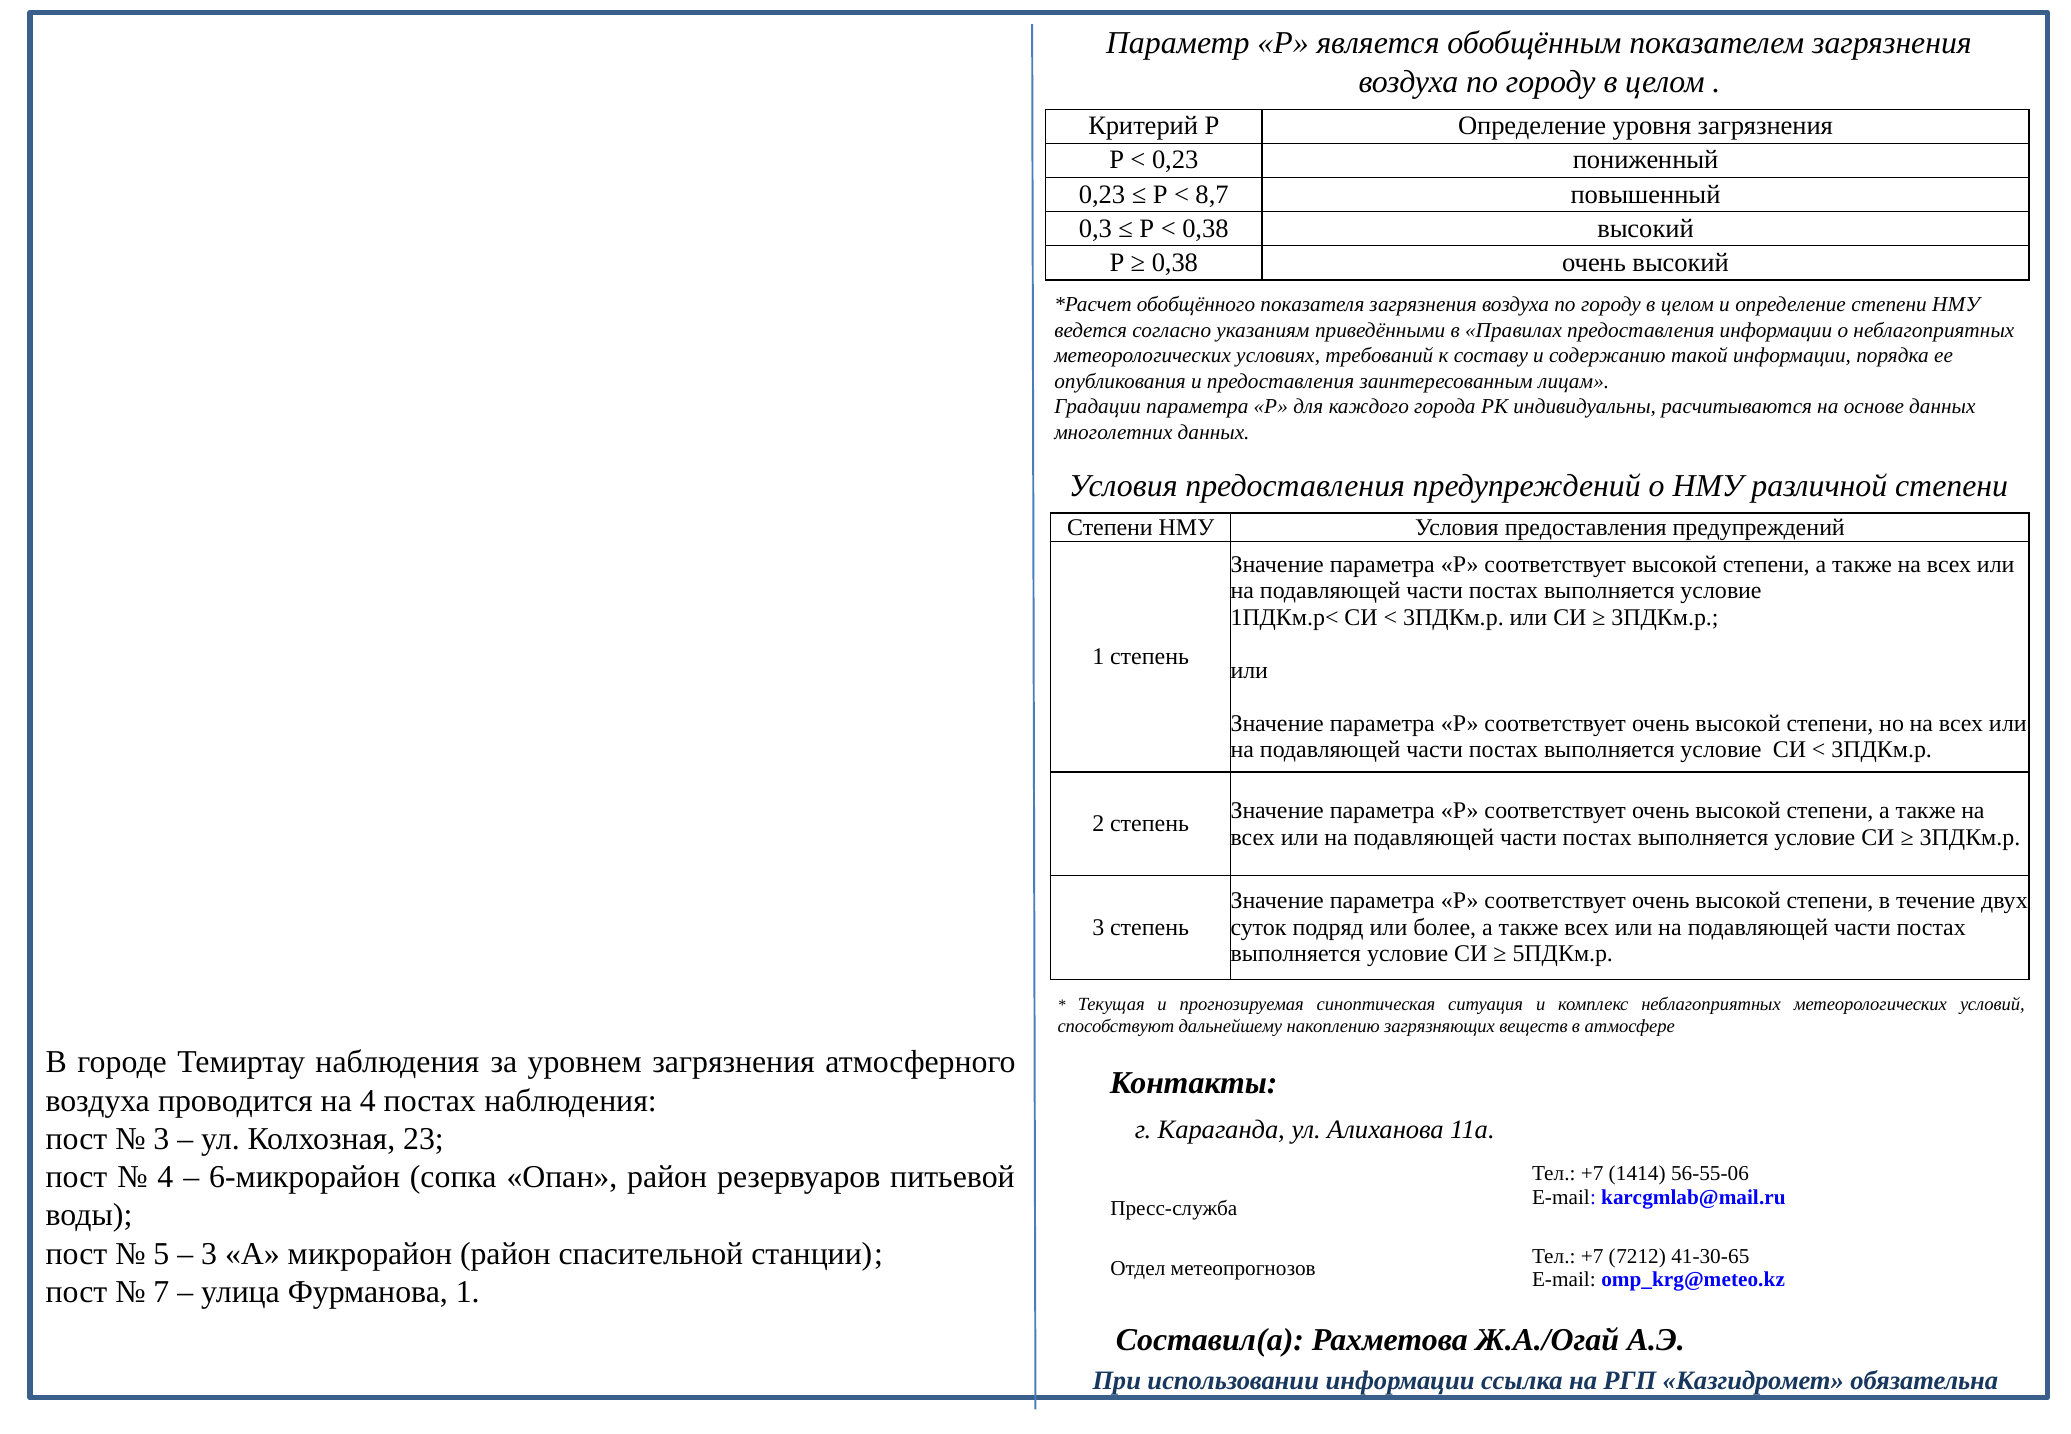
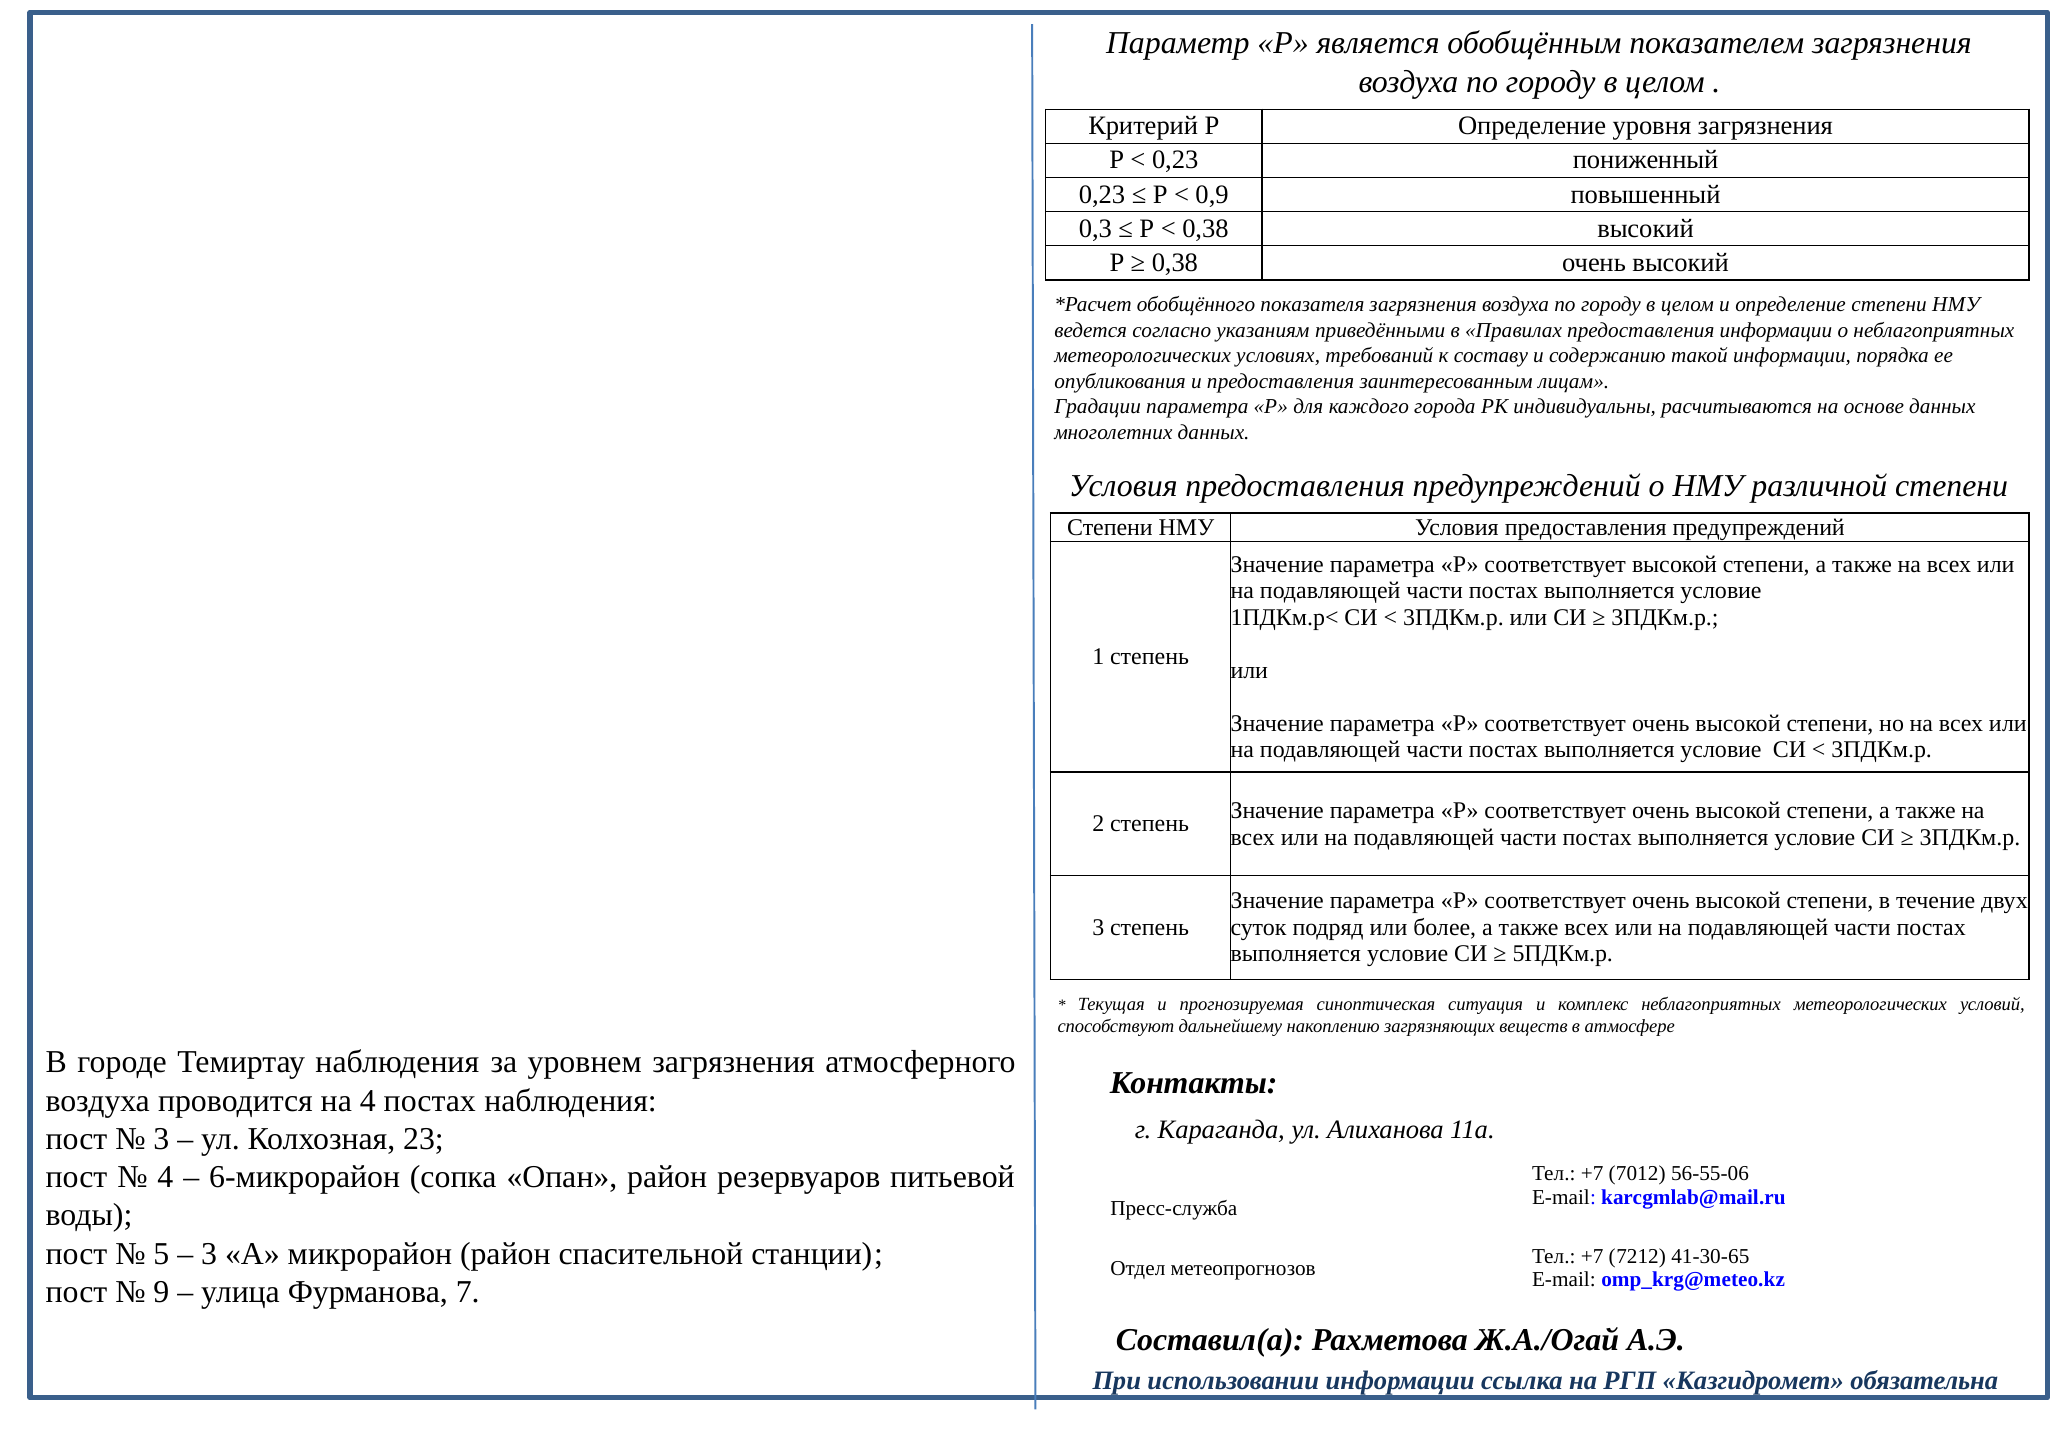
8,7: 8,7 -> 0,9
1414: 1414 -> 7012
7: 7 -> 9
Фурманова 1: 1 -> 7
